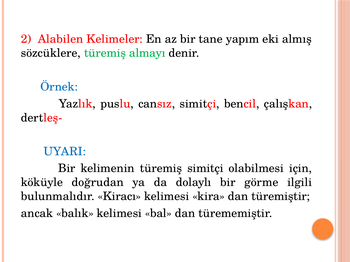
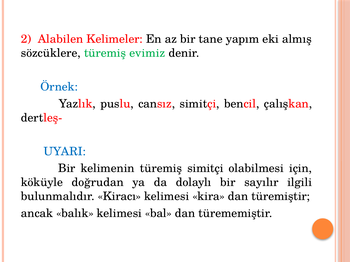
almayı: almayı -> evimiz
görme: görme -> sayılır
